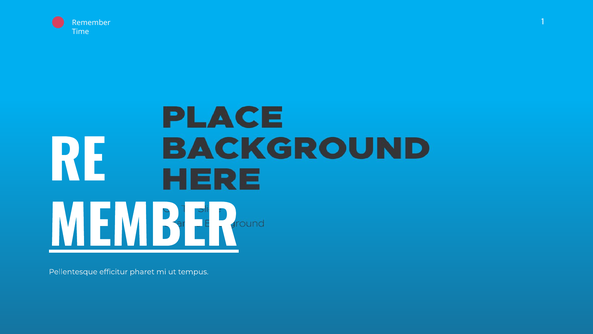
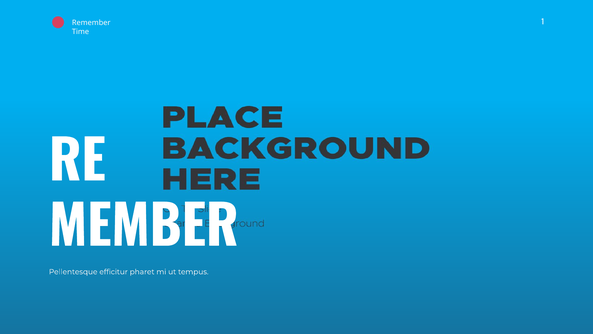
MEMBER underline: present -> none
